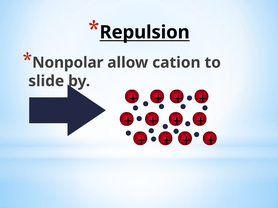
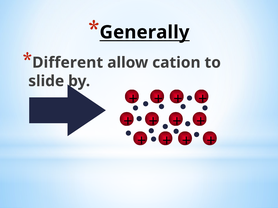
Repulsion: Repulsion -> Generally
Nonpolar: Nonpolar -> Different
